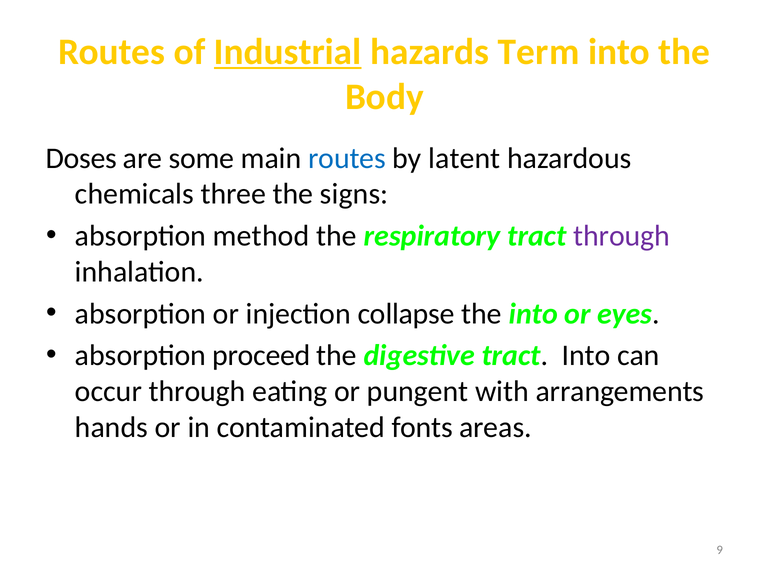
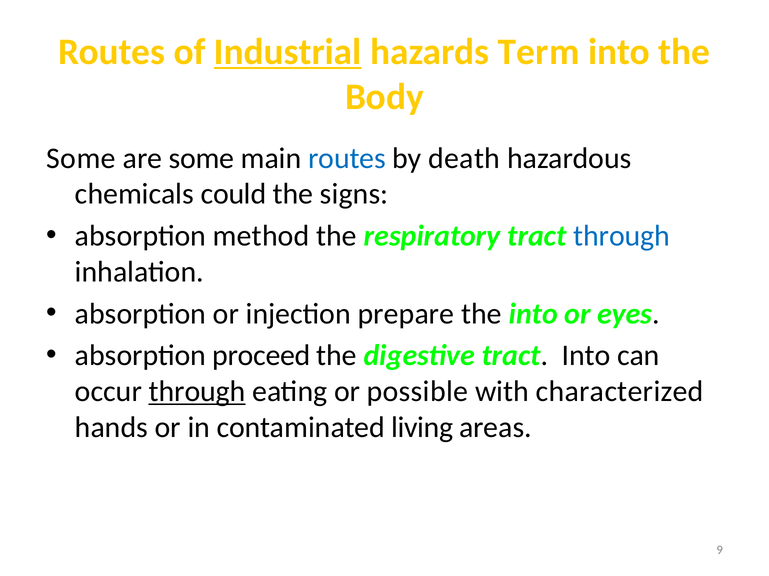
Doses at (81, 158): Doses -> Some
latent: latent -> death
three: three -> could
through at (622, 236) colour: purple -> blue
collapse: collapse -> prepare
through at (197, 392) underline: none -> present
pungent: pungent -> possible
arrangements: arrangements -> characterized
fonts: fonts -> living
